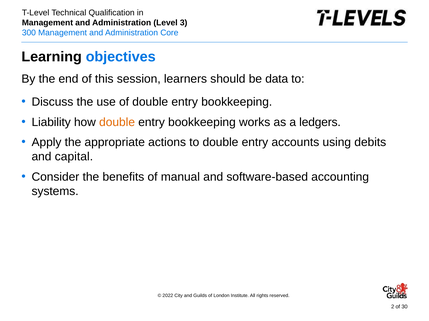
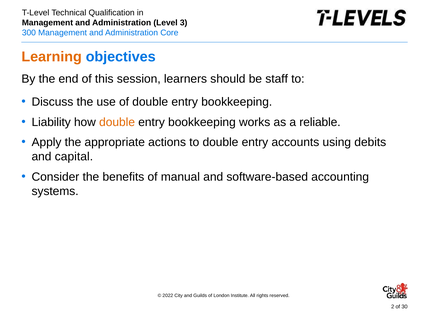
Learning colour: black -> orange
data: data -> staff
ledgers: ledgers -> reliable
